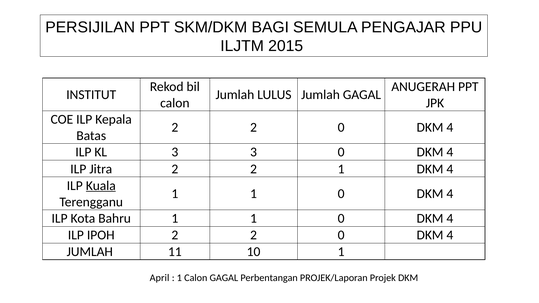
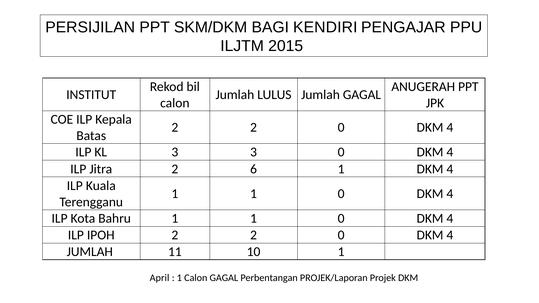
SEMULA: SEMULA -> KENDIRI
Jitra 2 2: 2 -> 6
Kuala underline: present -> none
